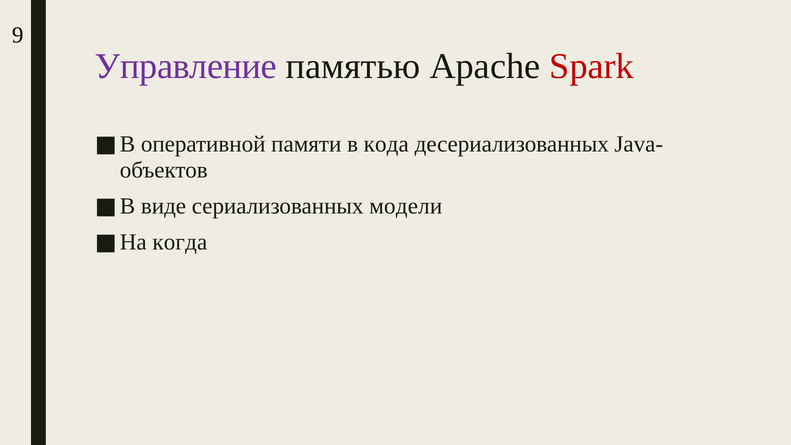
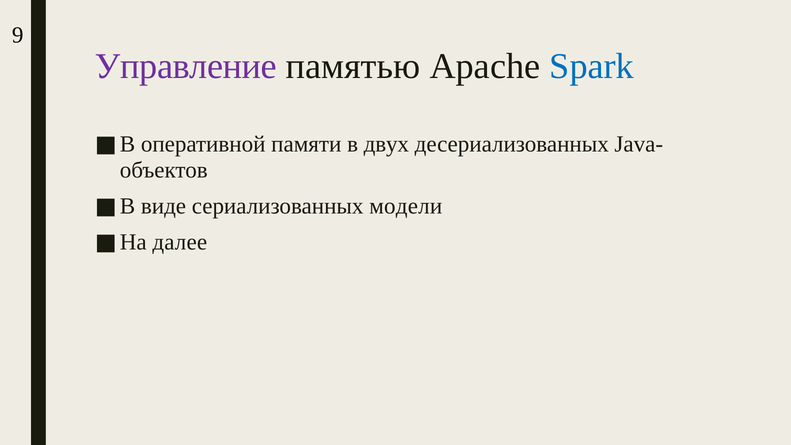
Spark colour: red -> blue
кода: кода -> двух
когда: когда -> далее
